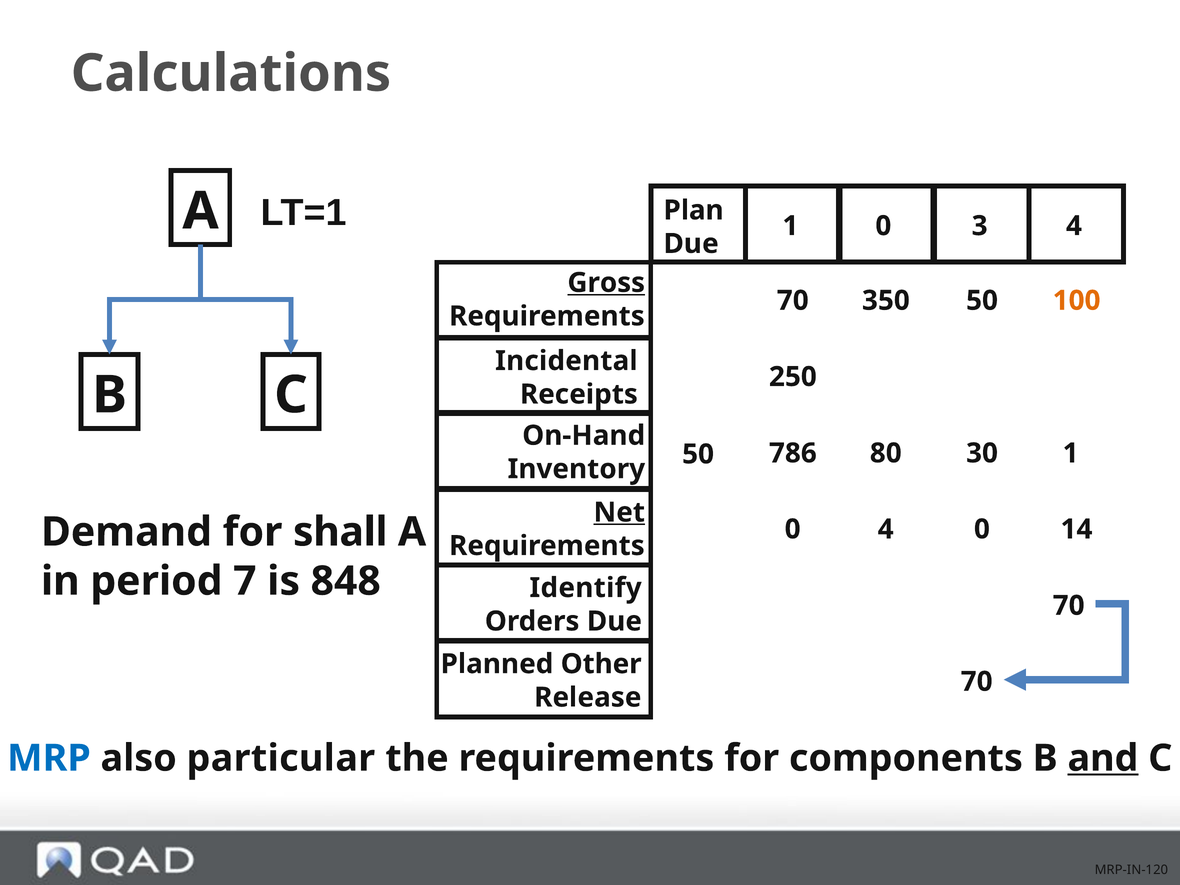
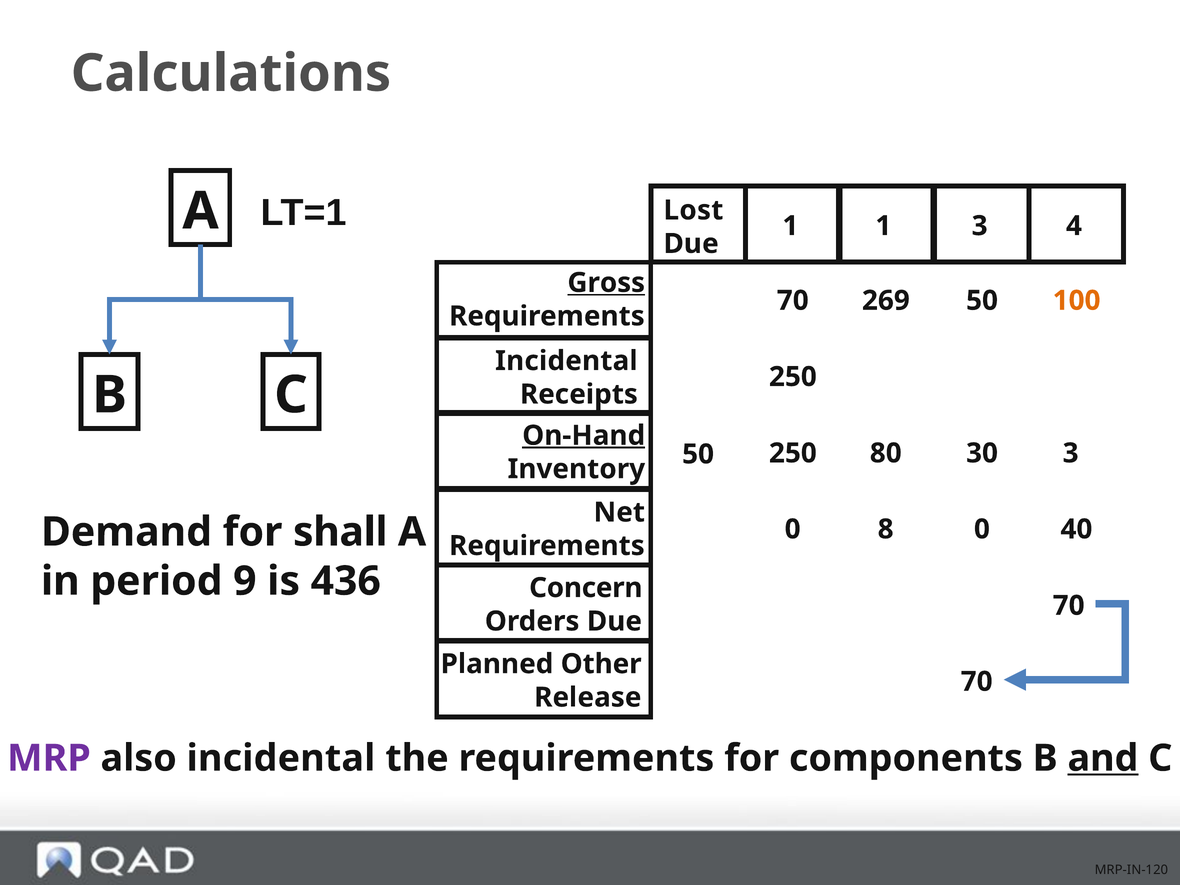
Plan: Plan -> Lost
1 0: 0 -> 1
350: 350 -> 269
On-Hand underline: none -> present
50 786: 786 -> 250
30 1: 1 -> 3
Net underline: present -> none
0 4: 4 -> 8
14: 14 -> 40
7: 7 -> 9
848: 848 -> 436
Identify: Identify -> Concern
MRP colour: blue -> purple
also particular: particular -> incidental
